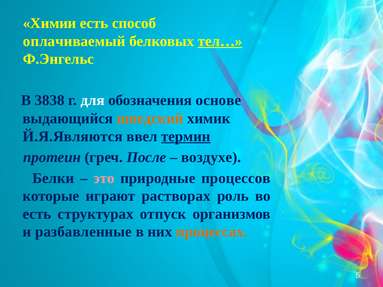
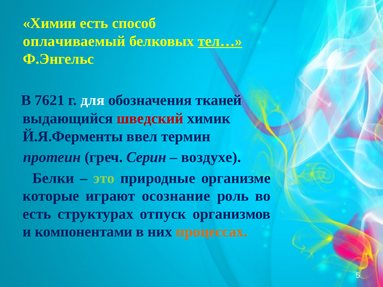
3838: 3838 -> 7621
основе: основе -> тканей
шведский colour: orange -> red
Й.Я.Являются: Й.Я.Являются -> Й.Я.Ферменты
термин underline: present -> none
После: После -> Серин
это colour: pink -> light green
процессов: процессов -> организме
растворах: растворах -> осознание
разбавленные: разбавленные -> компонентами
